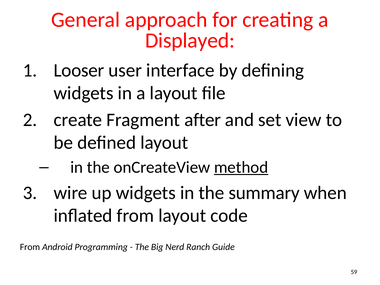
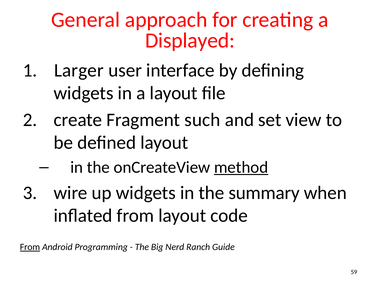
Looser: Looser -> Larger
after: after -> such
From at (30, 247) underline: none -> present
